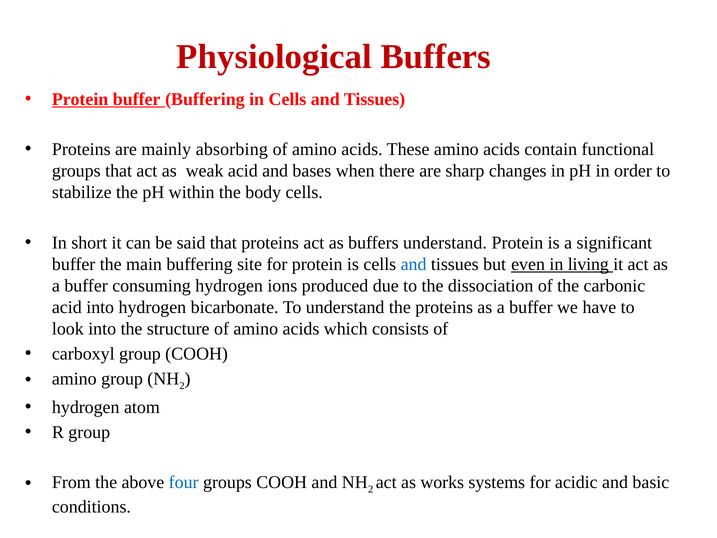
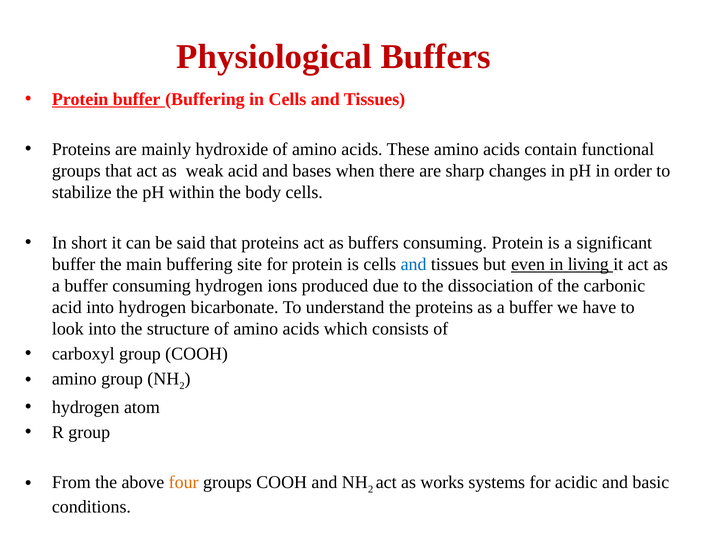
absorbing: absorbing -> hydroxide
buffers understand: understand -> consuming
four colour: blue -> orange
